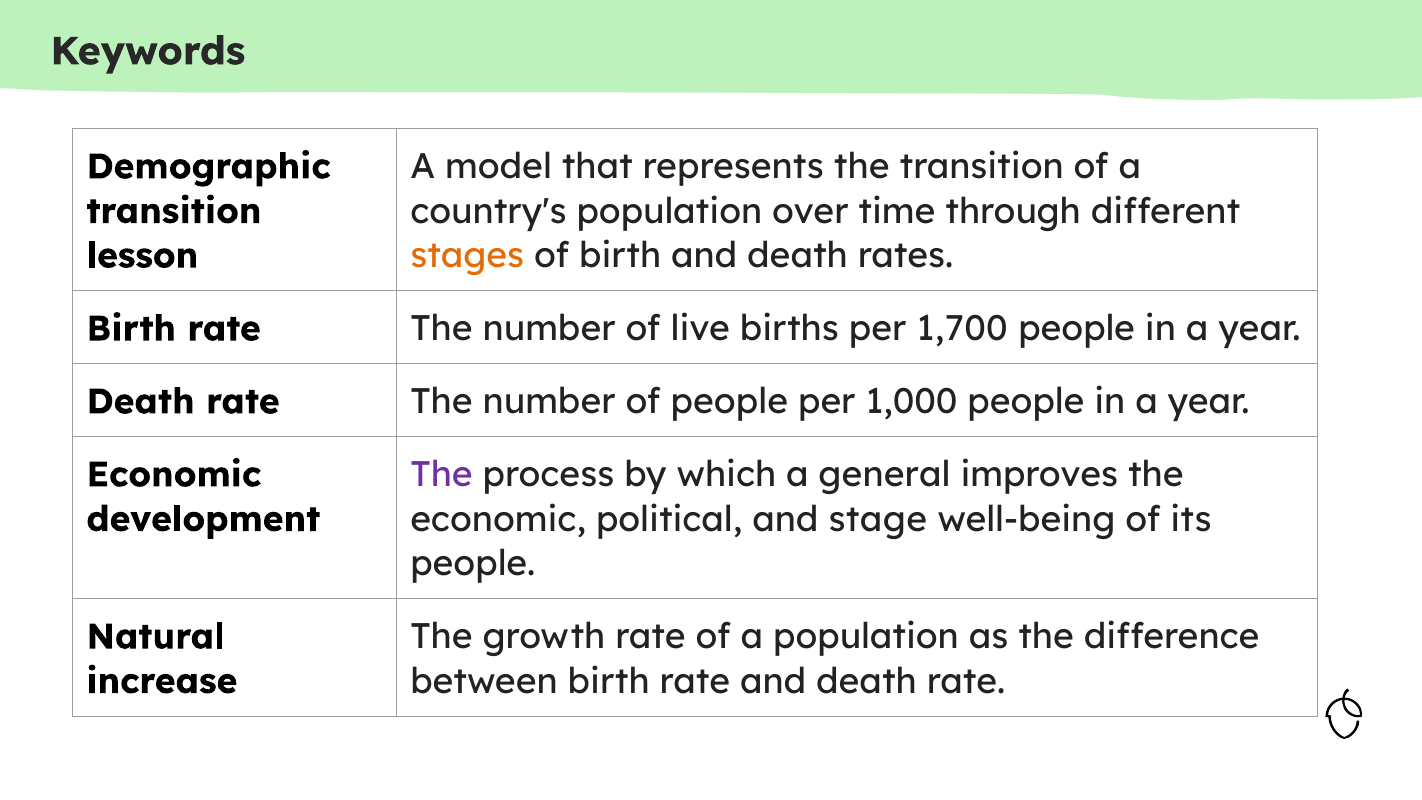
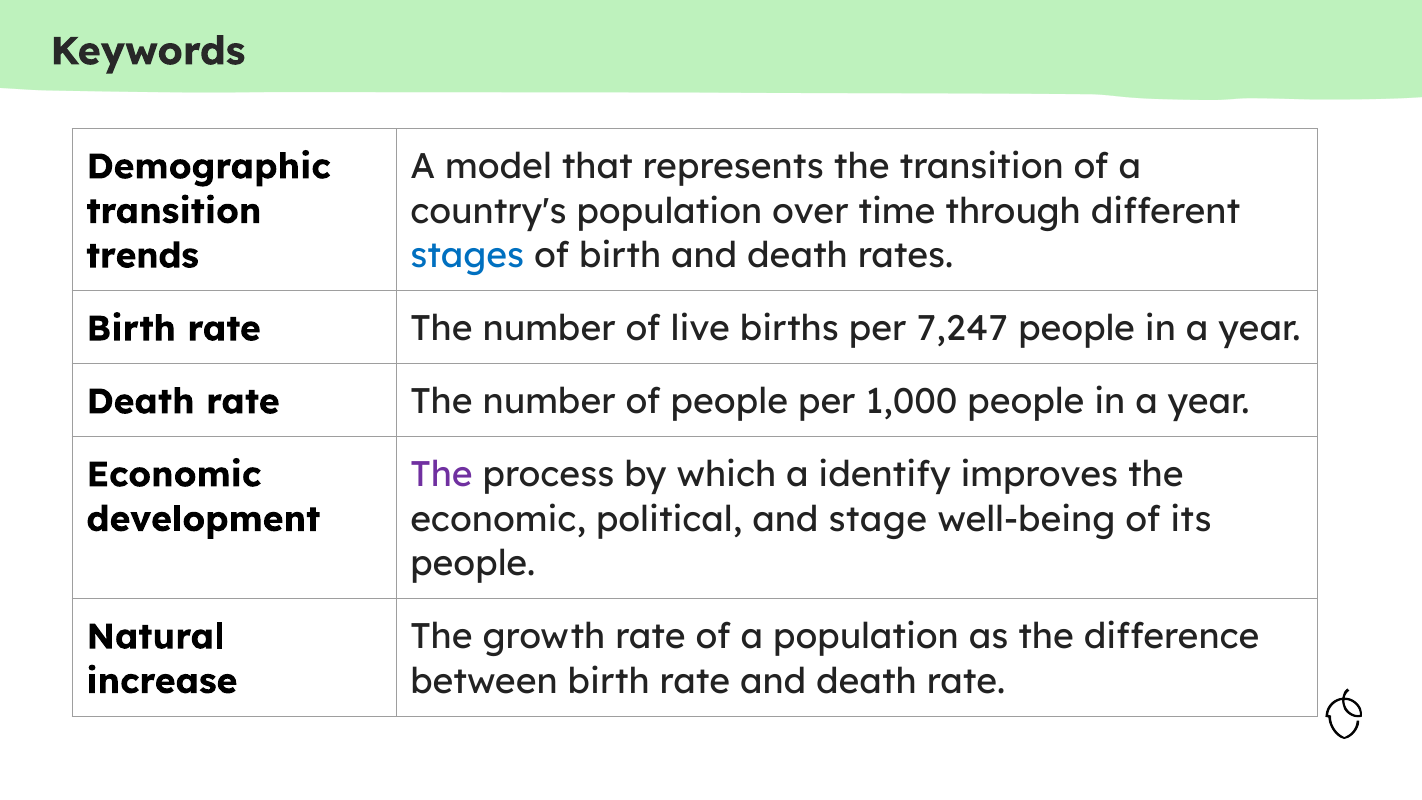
lesson: lesson -> trends
stages colour: orange -> blue
1,700: 1,700 -> 7,247
general: general -> identify
